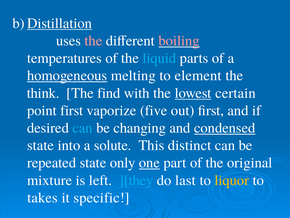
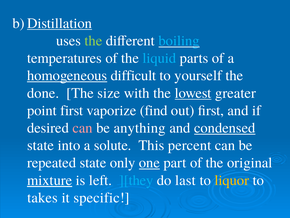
the at (93, 41) colour: pink -> light green
boiling colour: pink -> light blue
melting: melting -> difficult
element: element -> yourself
think: think -> done
find: find -> size
certain: certain -> greater
five: five -> find
can at (83, 128) colour: light blue -> pink
changing: changing -> anything
distinct: distinct -> percent
mixture underline: none -> present
